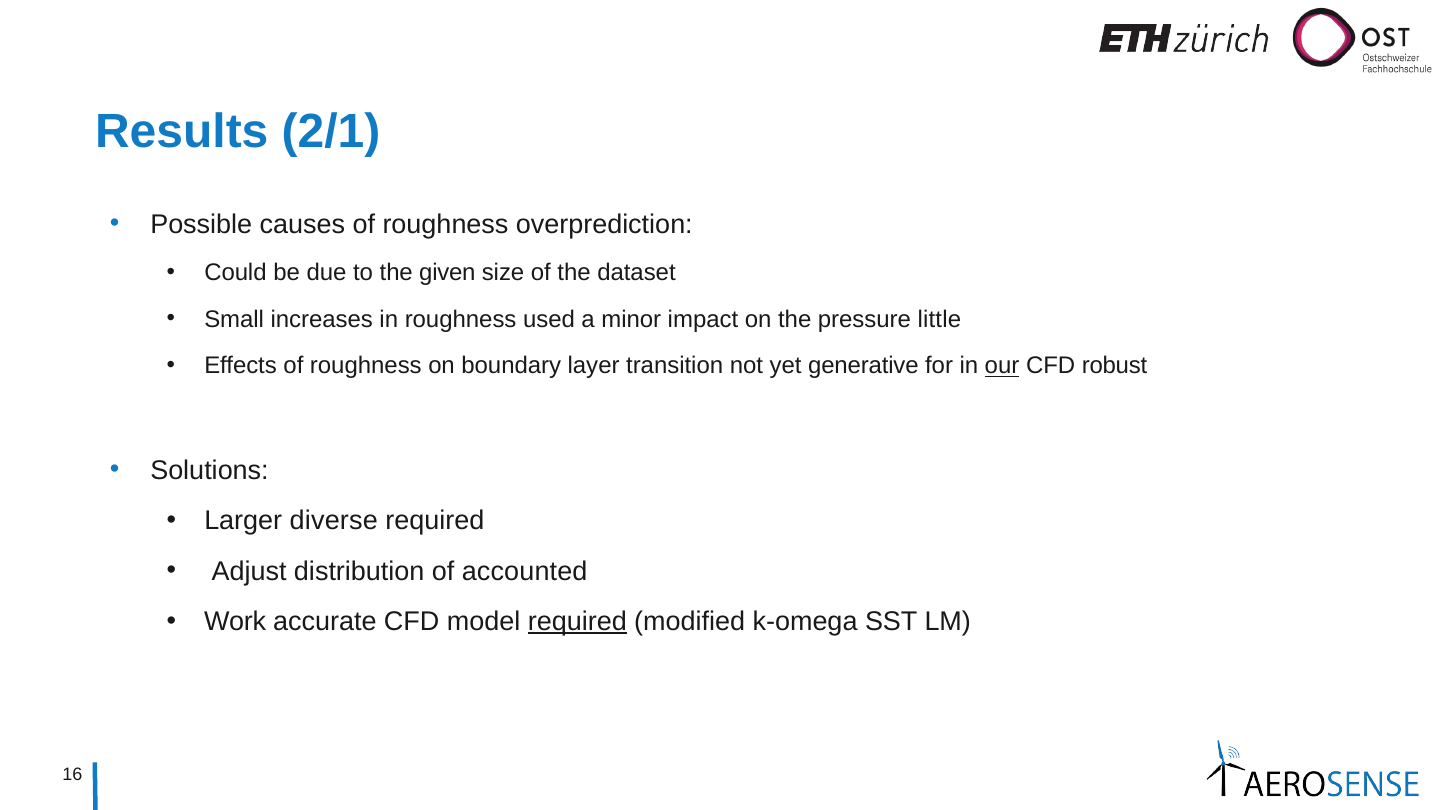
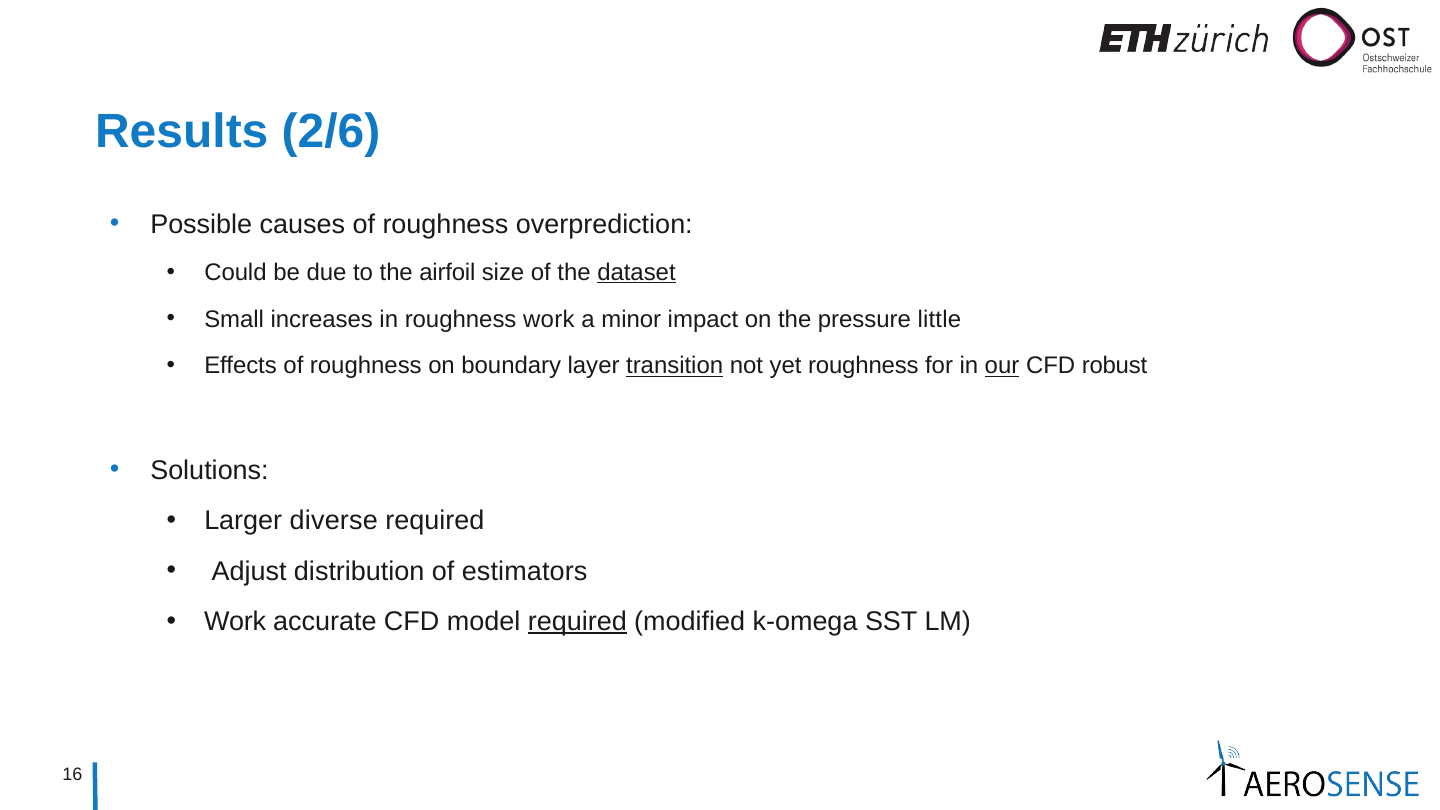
2/1: 2/1 -> 2/6
given: given -> airfoil
dataset underline: none -> present
roughness used: used -> work
transition underline: none -> present
yet generative: generative -> roughness
accounted: accounted -> estimators
